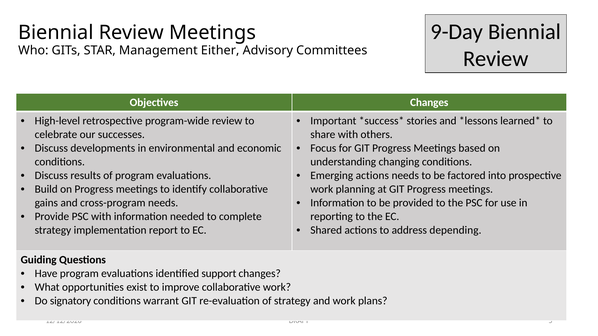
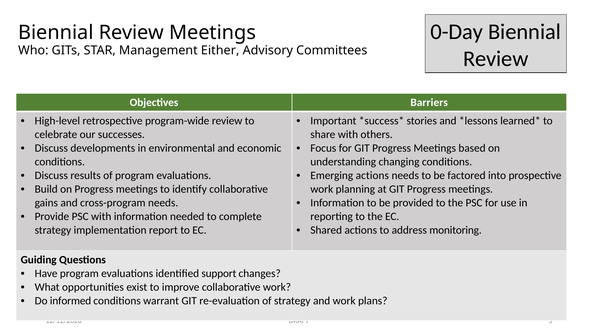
9-Day: 9-Day -> 0-Day
Objectives Changes: Changes -> Barriers
depending: depending -> monitoring
signatory: signatory -> informed
